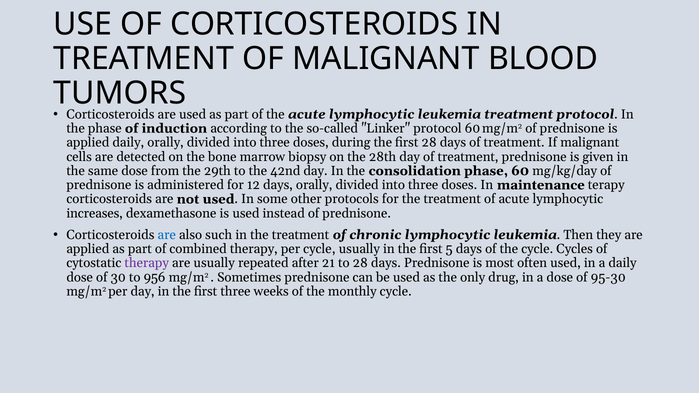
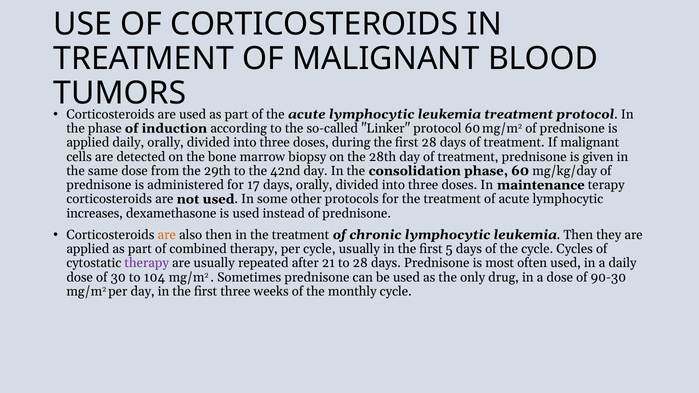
12: 12 -> 17
are at (167, 235) colour: blue -> orange
also such: such -> then
956: 956 -> 104
95-30: 95-30 -> 90-30
